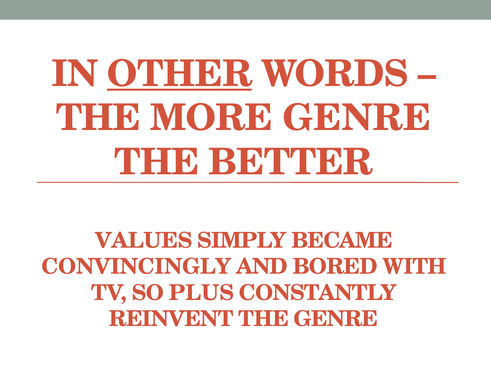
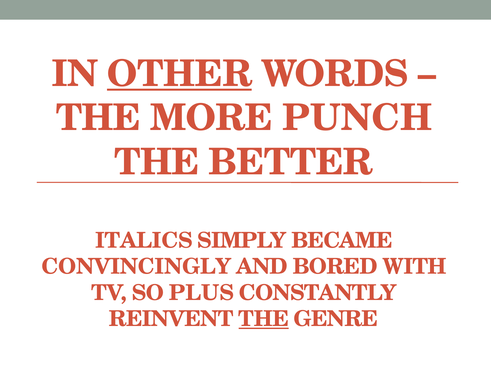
MORE GENRE: GENRE -> PUNCH
VALUES: VALUES -> ITALICS
THE at (264, 319) underline: none -> present
